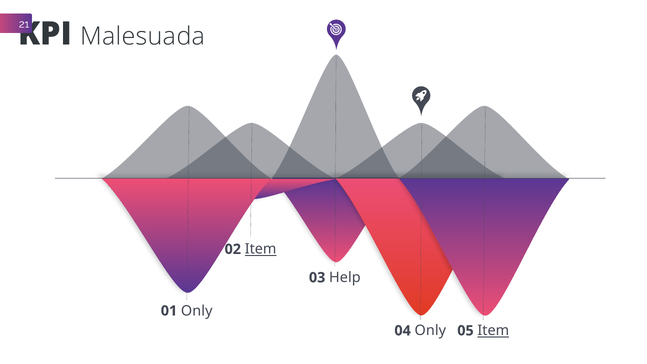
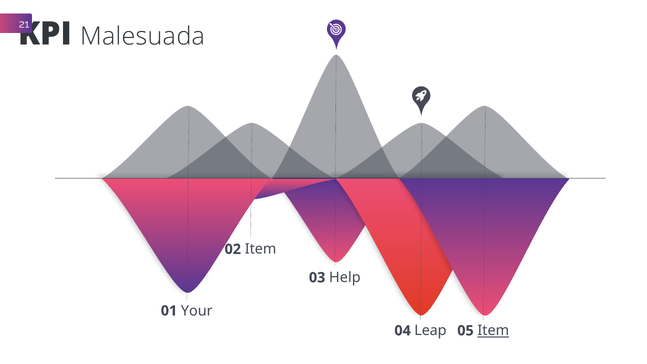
Item at (261, 249) underline: present -> none
01 Only: Only -> Your
04 Only: Only -> Leap
